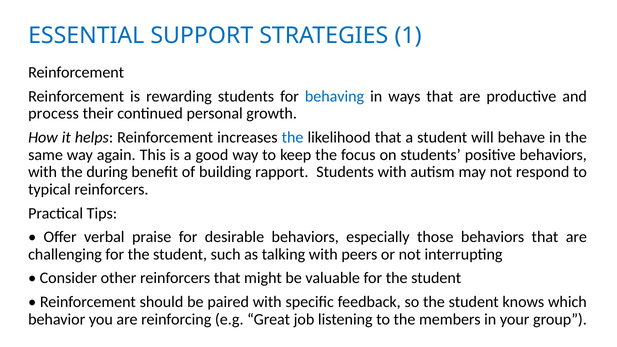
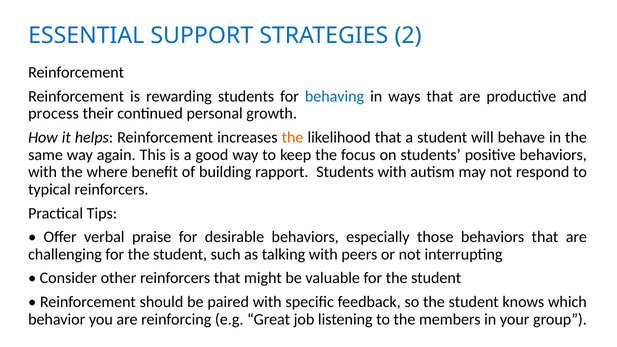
1: 1 -> 2
the at (293, 137) colour: blue -> orange
during: during -> where
